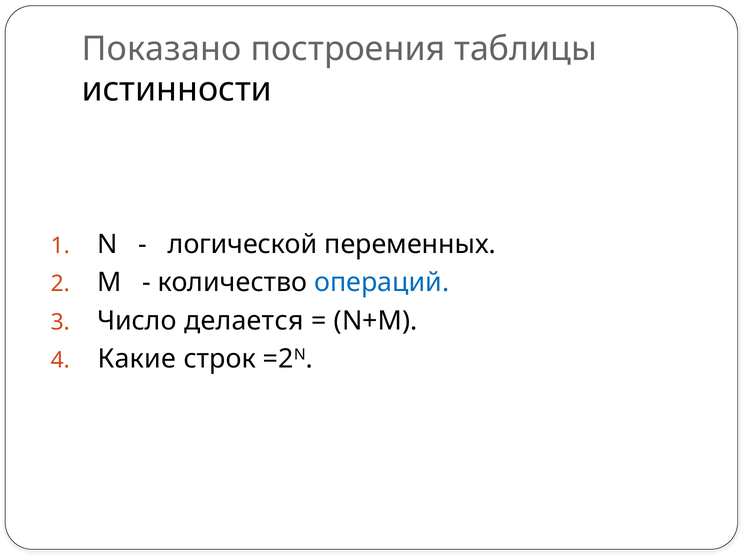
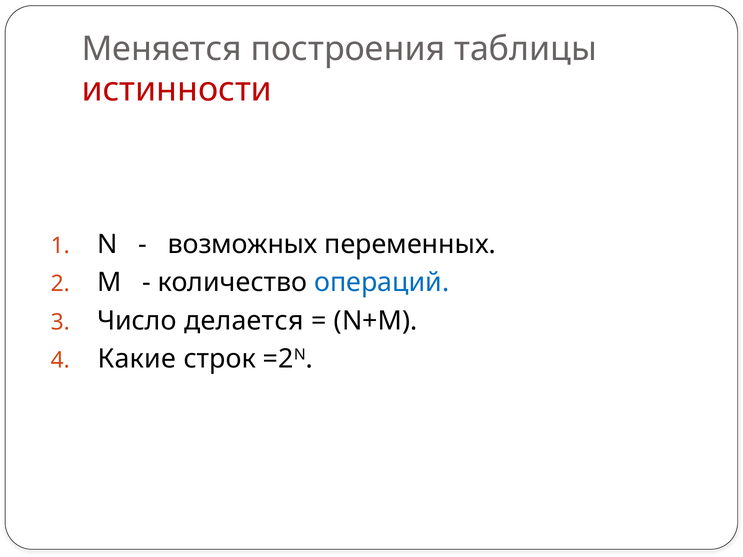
Показано: Показано -> Меняется
истинности colour: black -> red
логической: логической -> возможных
